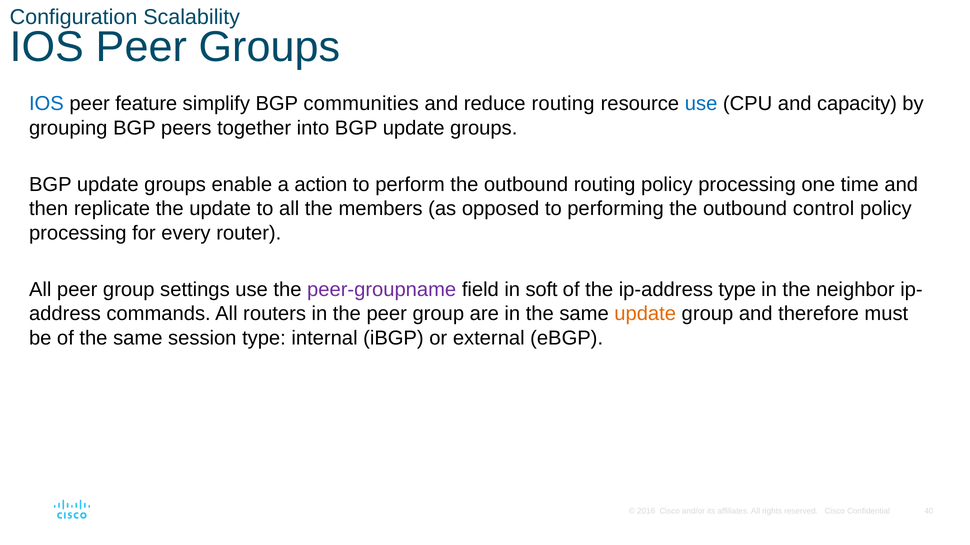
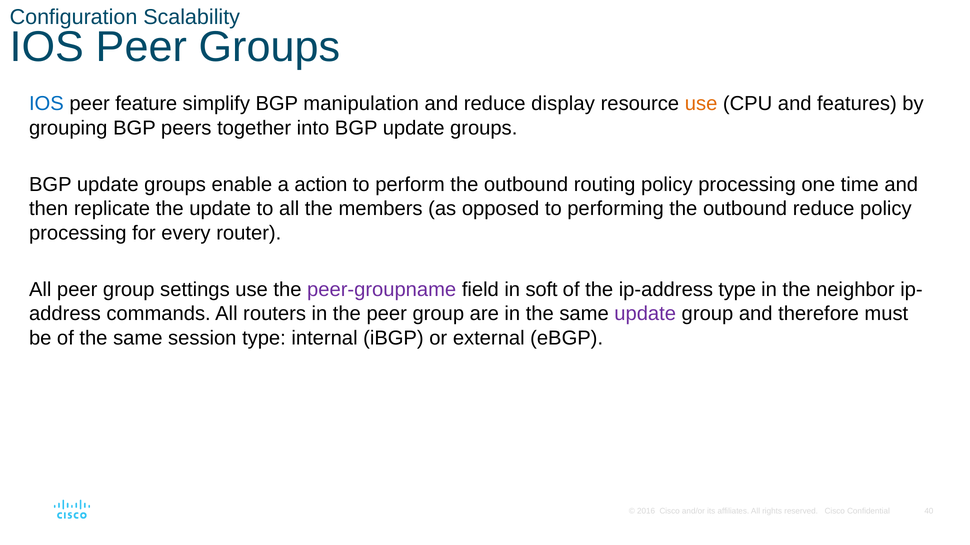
communities: communities -> manipulation
reduce routing: routing -> display
use at (701, 104) colour: blue -> orange
capacity: capacity -> features
outbound control: control -> reduce
update at (645, 314) colour: orange -> purple
